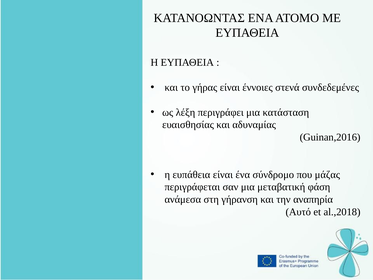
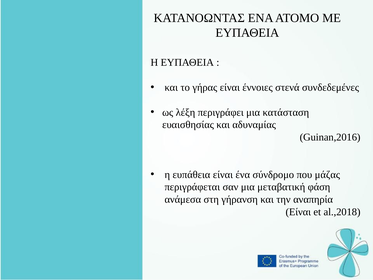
Αυτό at (298, 212): Αυτό -> Είναι
